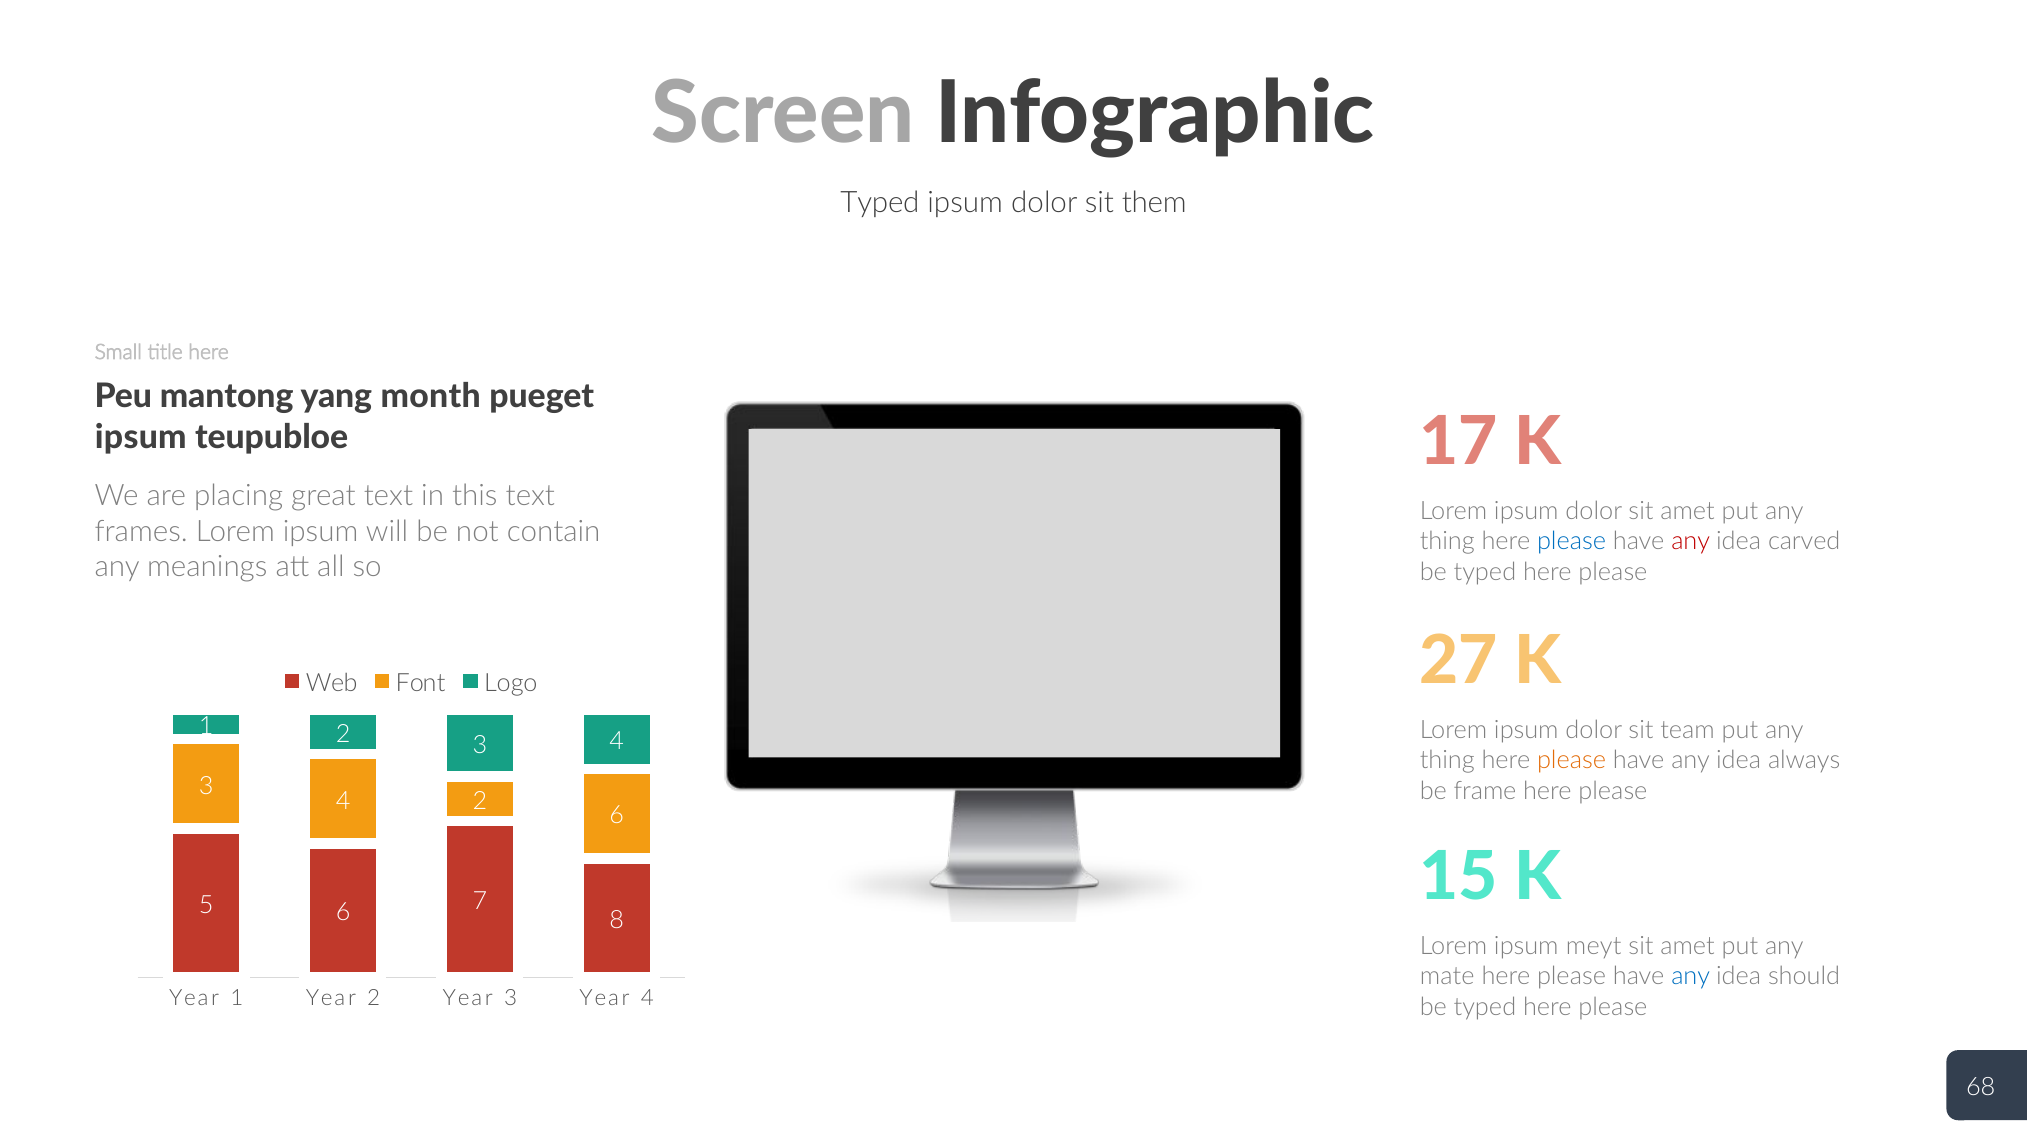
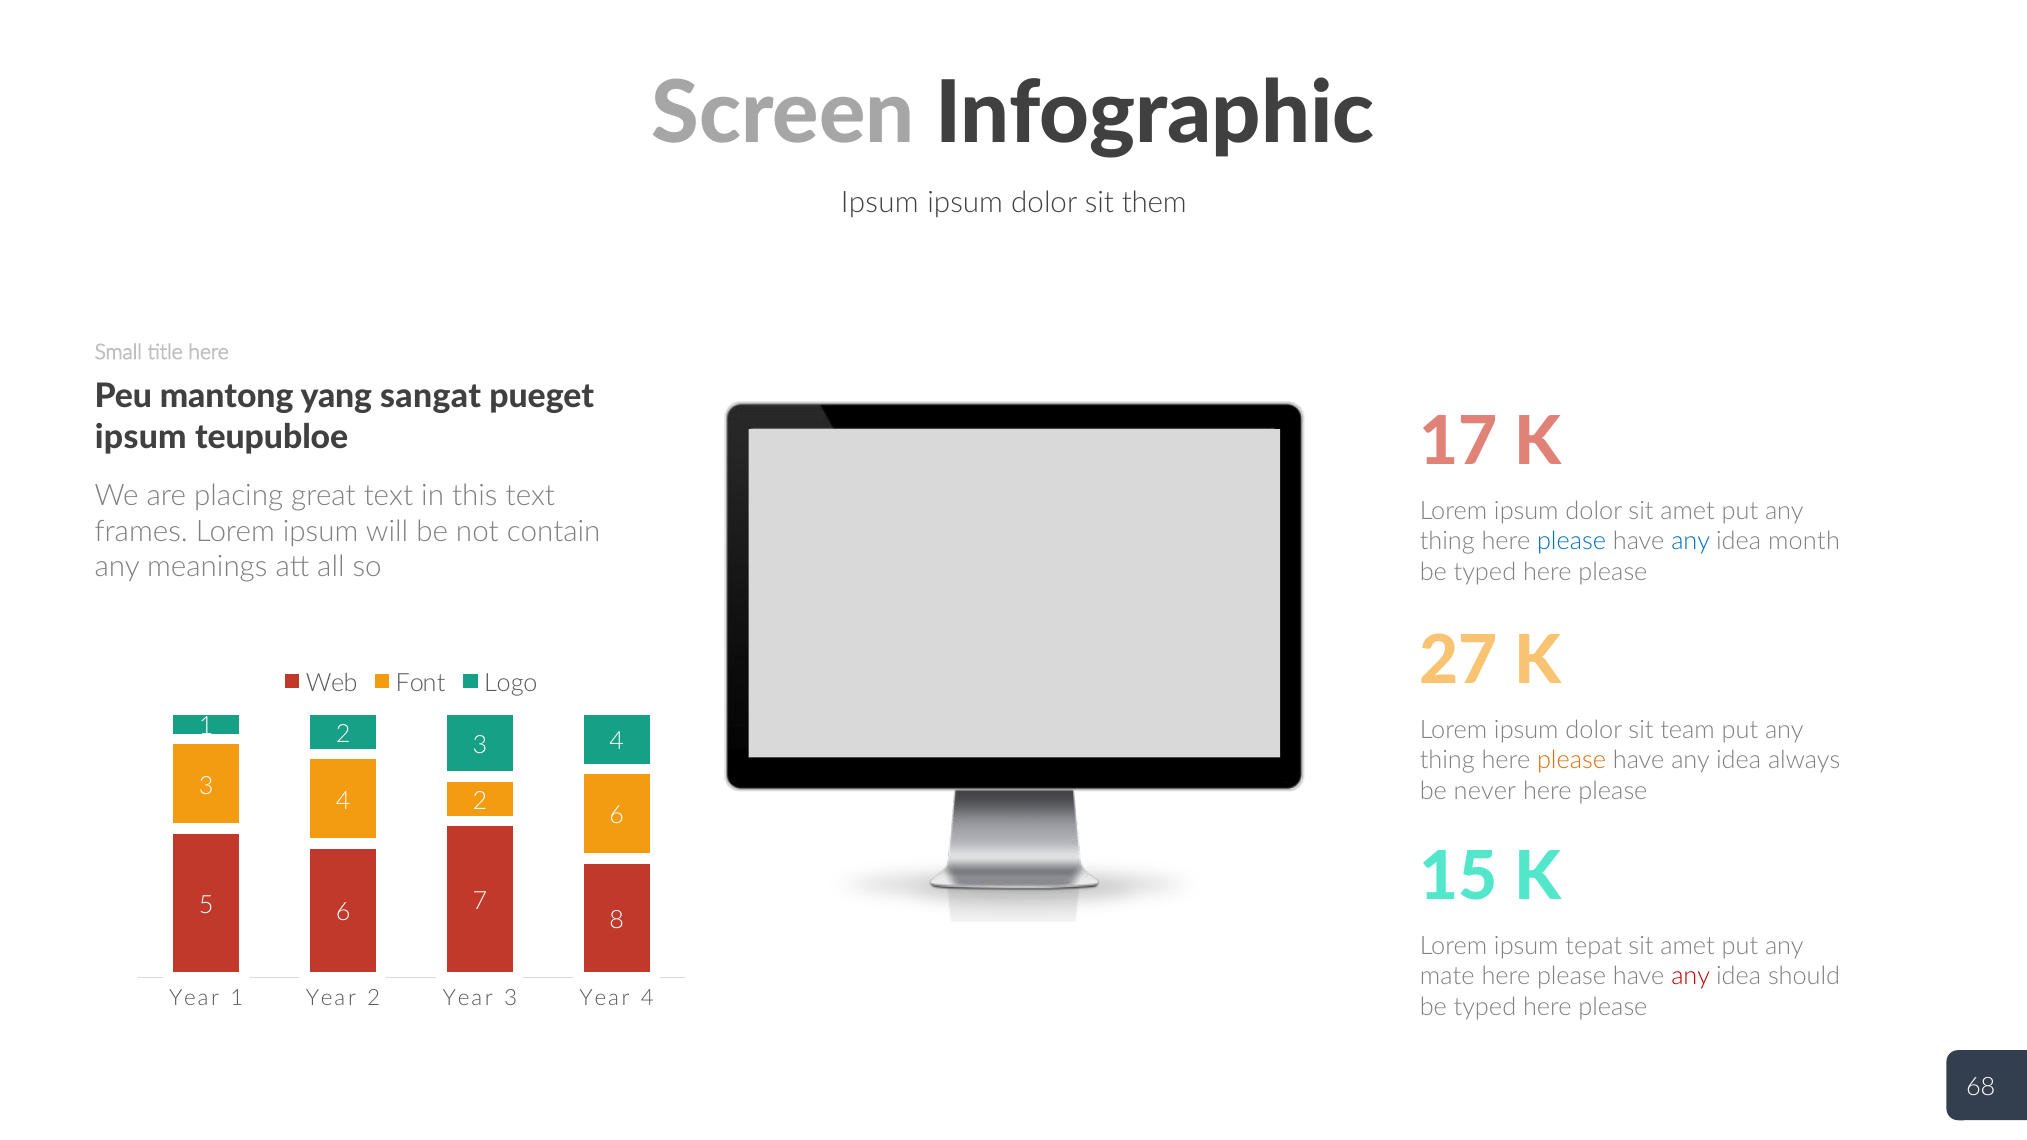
Typed at (880, 203): Typed -> Ipsum
month: month -> sangat
any at (1691, 542) colour: red -> blue
carved: carved -> month
frame: frame -> never
meyt: meyt -> tepat
any at (1691, 977) colour: blue -> red
